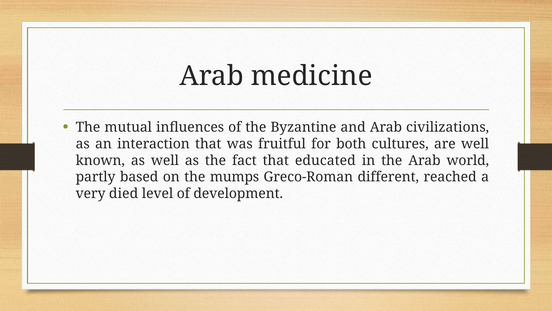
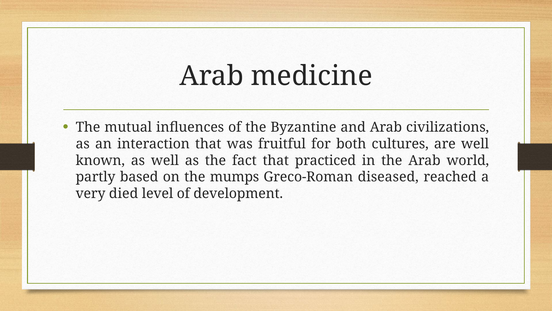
educated: educated -> practiced
different: different -> diseased
